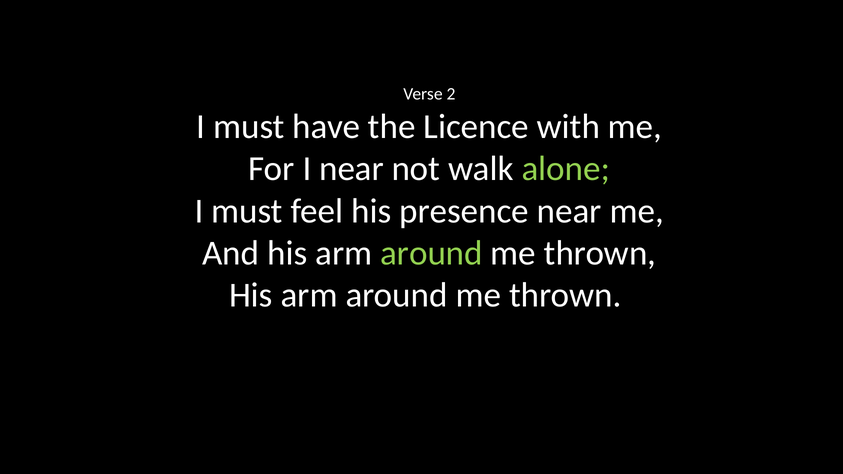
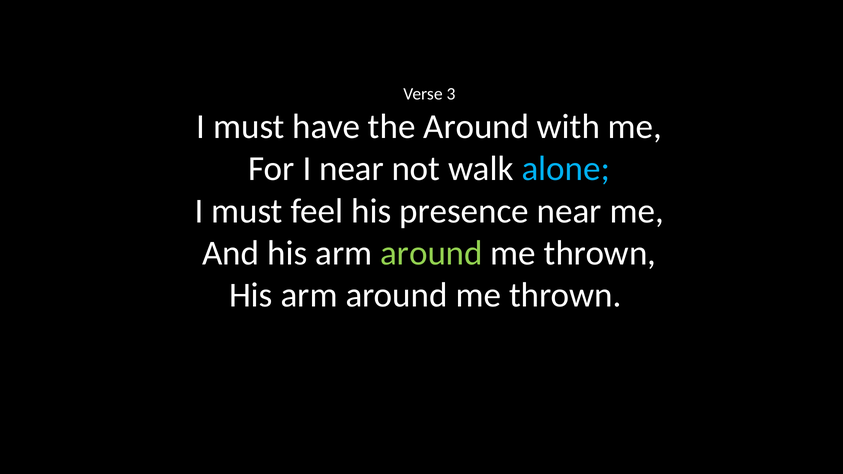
2: 2 -> 3
the Licence: Licence -> Around
alone colour: light green -> light blue
